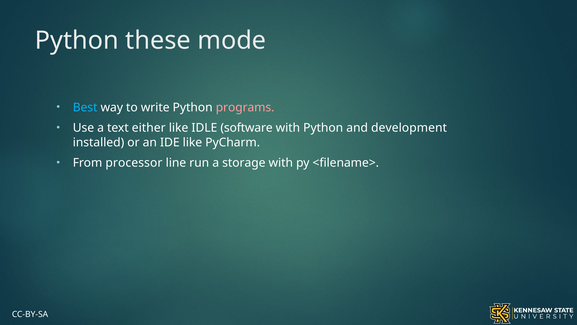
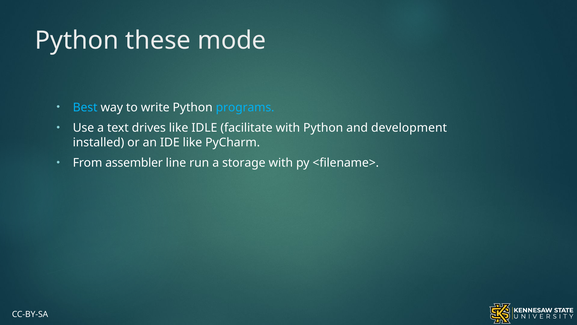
programs colour: pink -> light blue
either: either -> drives
software: software -> facilitate
processor: processor -> assembler
